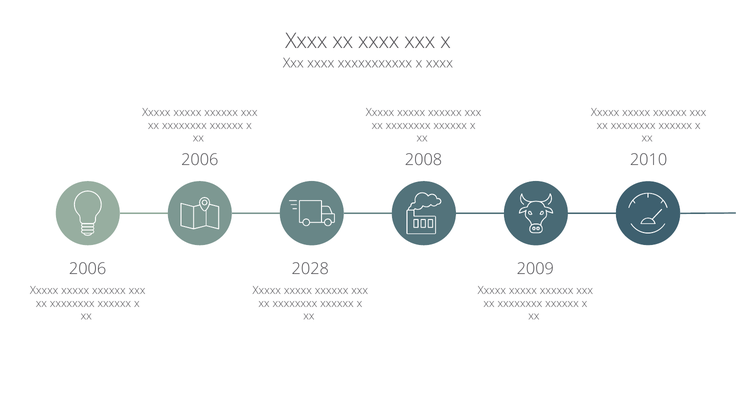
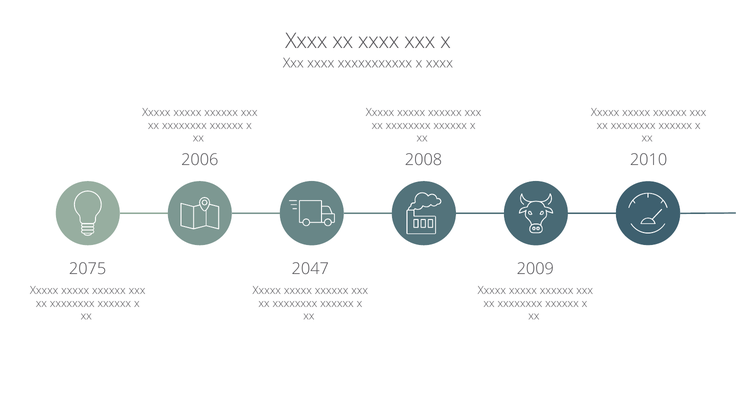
2006 at (88, 269): 2006 -> 2075
2028: 2028 -> 2047
